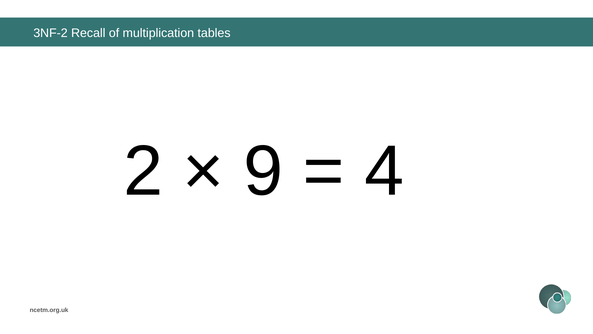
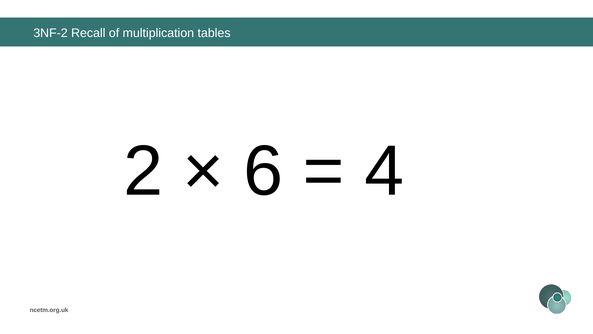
9: 9 -> 6
